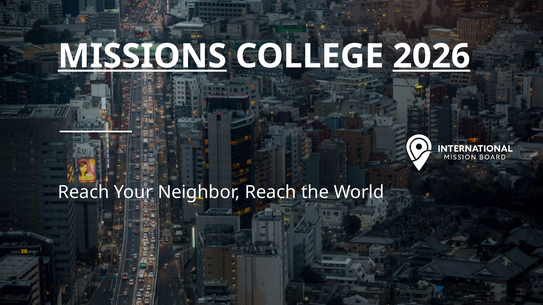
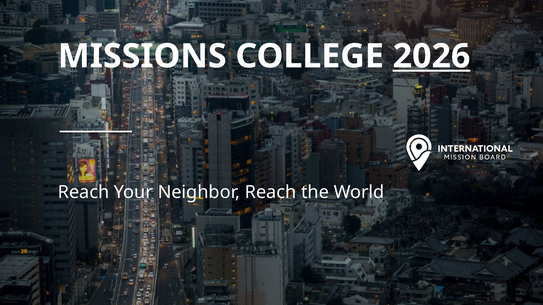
MISSIONS underline: present -> none
